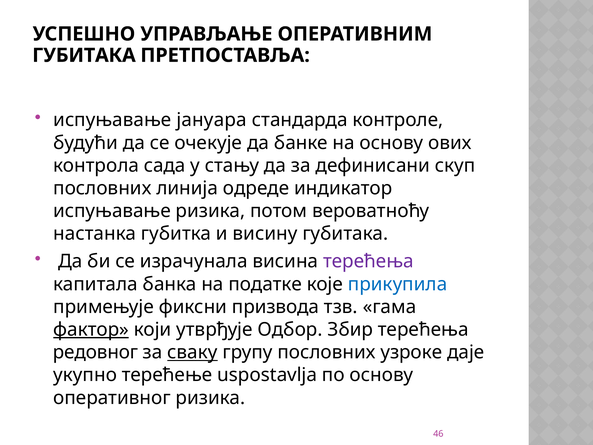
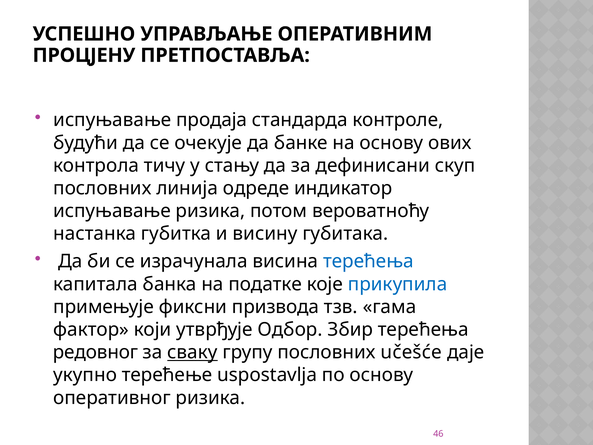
ГУБИТАКА at (84, 55): ГУБИТАКА -> ПРОЦЈЕНУ
јануара: јануара -> продаја
сада: сада -> тичу
терећења at (368, 261) colour: purple -> blue
фактор underline: present -> none
узроке: узроке -> učešće
